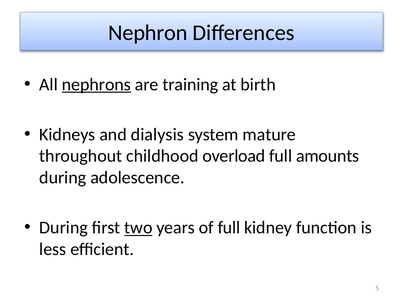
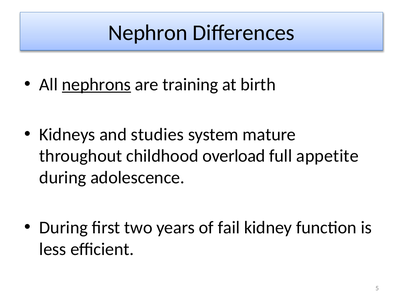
dialysis: dialysis -> studies
amounts: amounts -> appetite
two underline: present -> none
of full: full -> fail
